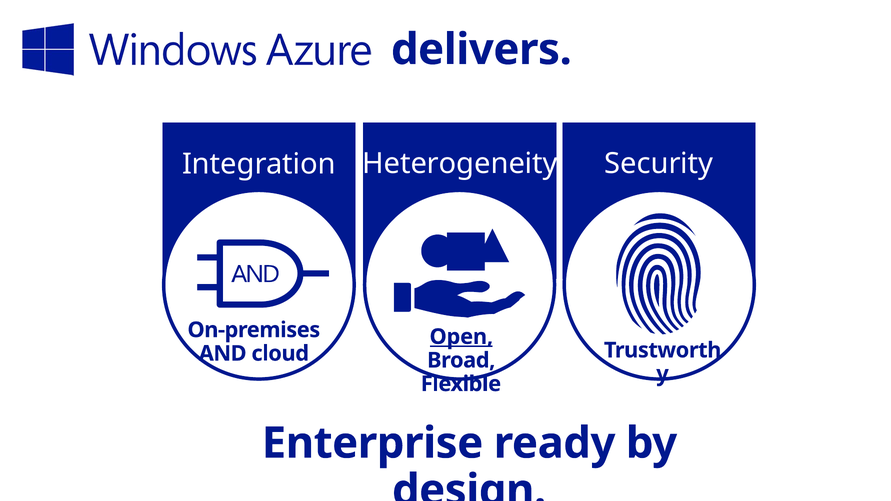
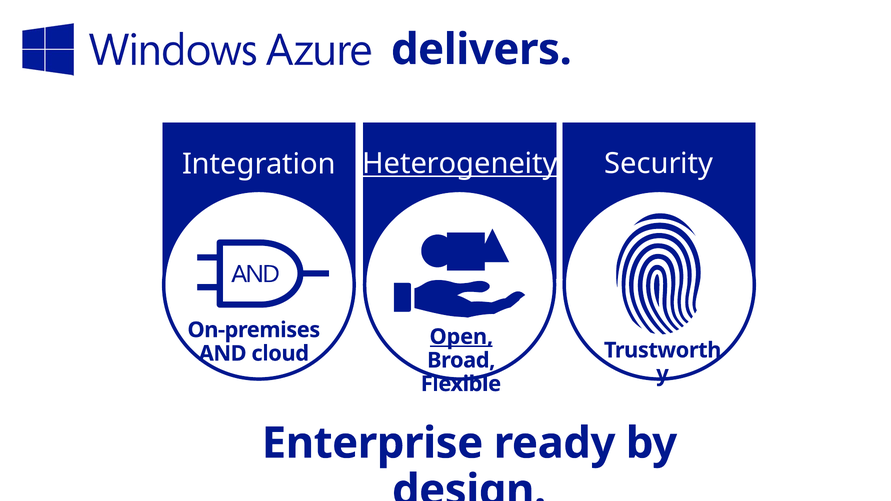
Heterogeneity underline: none -> present
